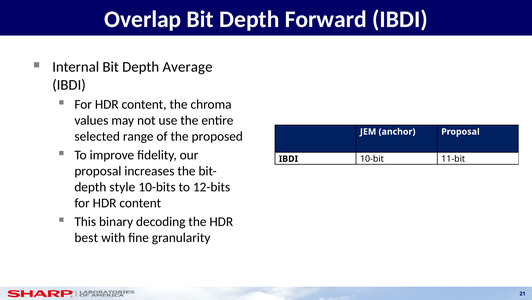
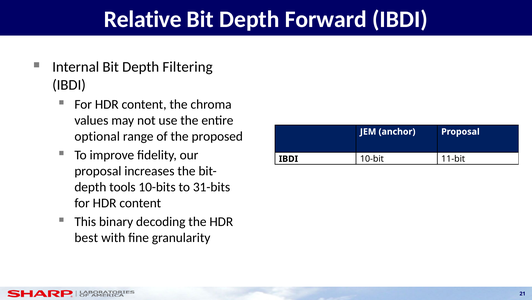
Overlap: Overlap -> Relative
Average: Average -> Filtering
selected: selected -> optional
style: style -> tools
12-bits: 12-bits -> 31-bits
